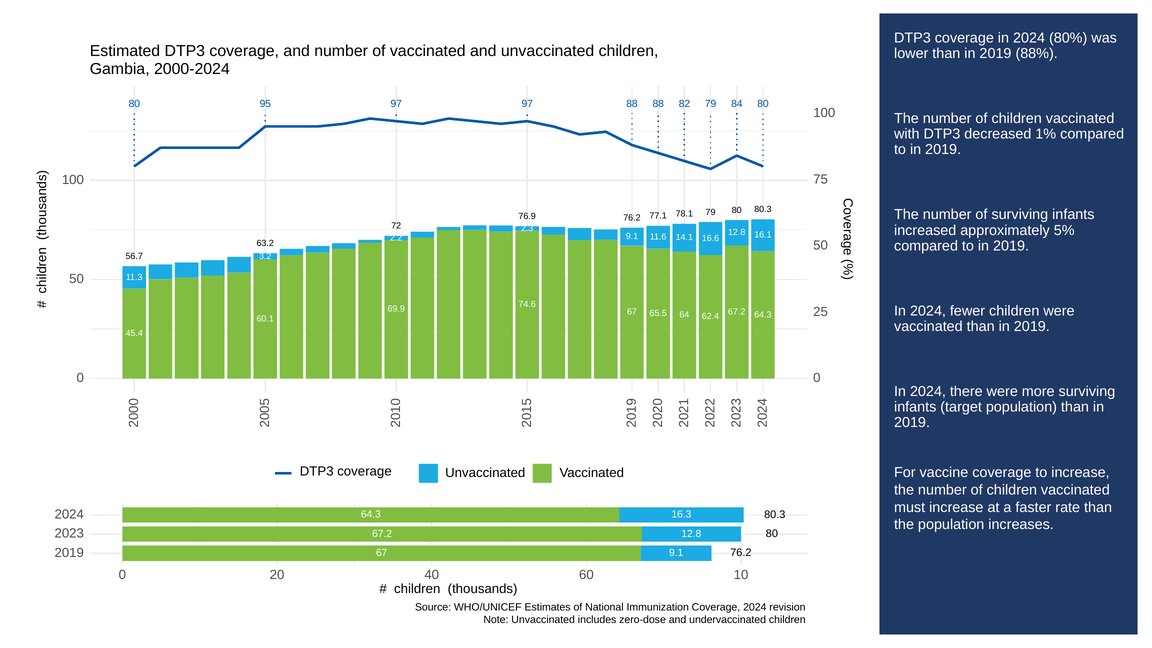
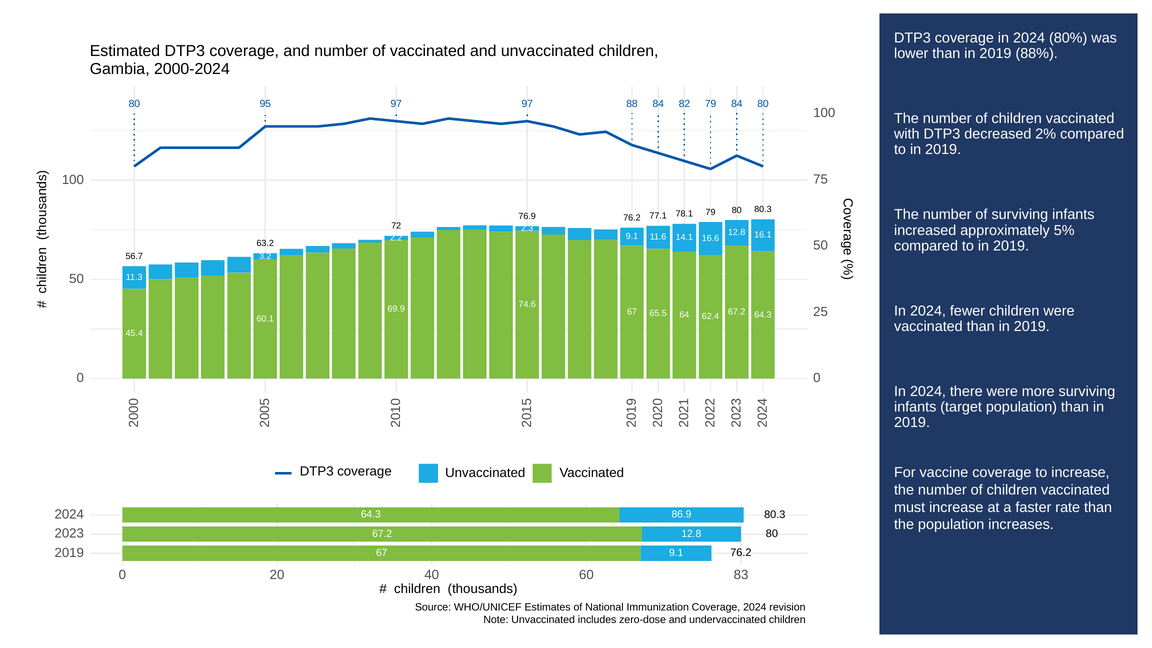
88 88: 88 -> 84
1%: 1% -> 2%
16.3: 16.3 -> 86.9
10: 10 -> 83
